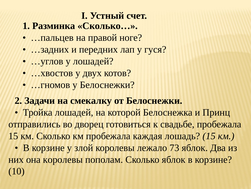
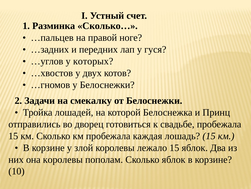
у лошадей: лошадей -> которых
лежало 73: 73 -> 15
